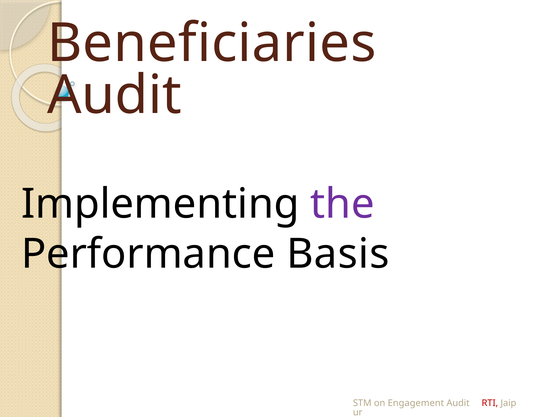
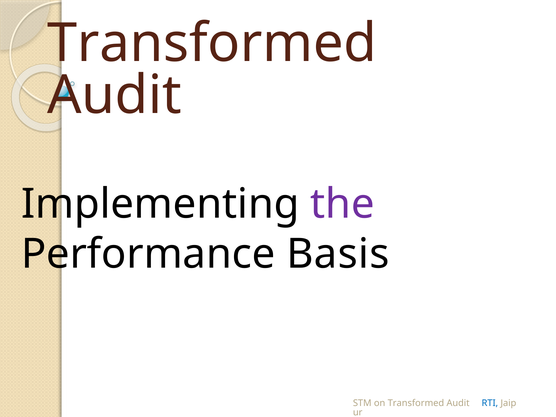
Beneficiaries at (212, 43): Beneficiaries -> Transformed
on Engagement: Engagement -> Transformed
RTI colour: red -> blue
